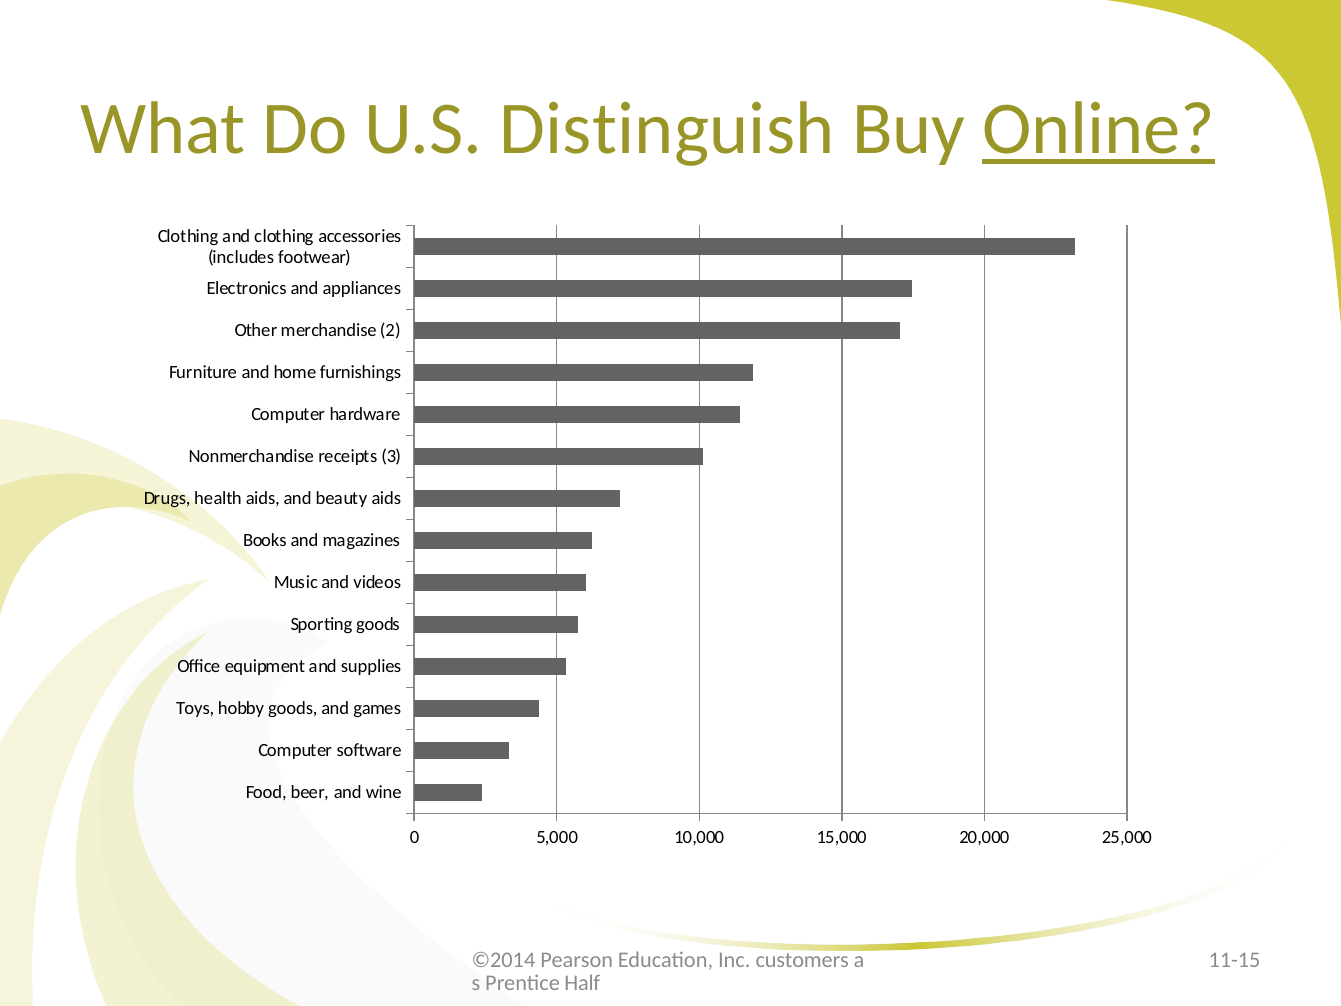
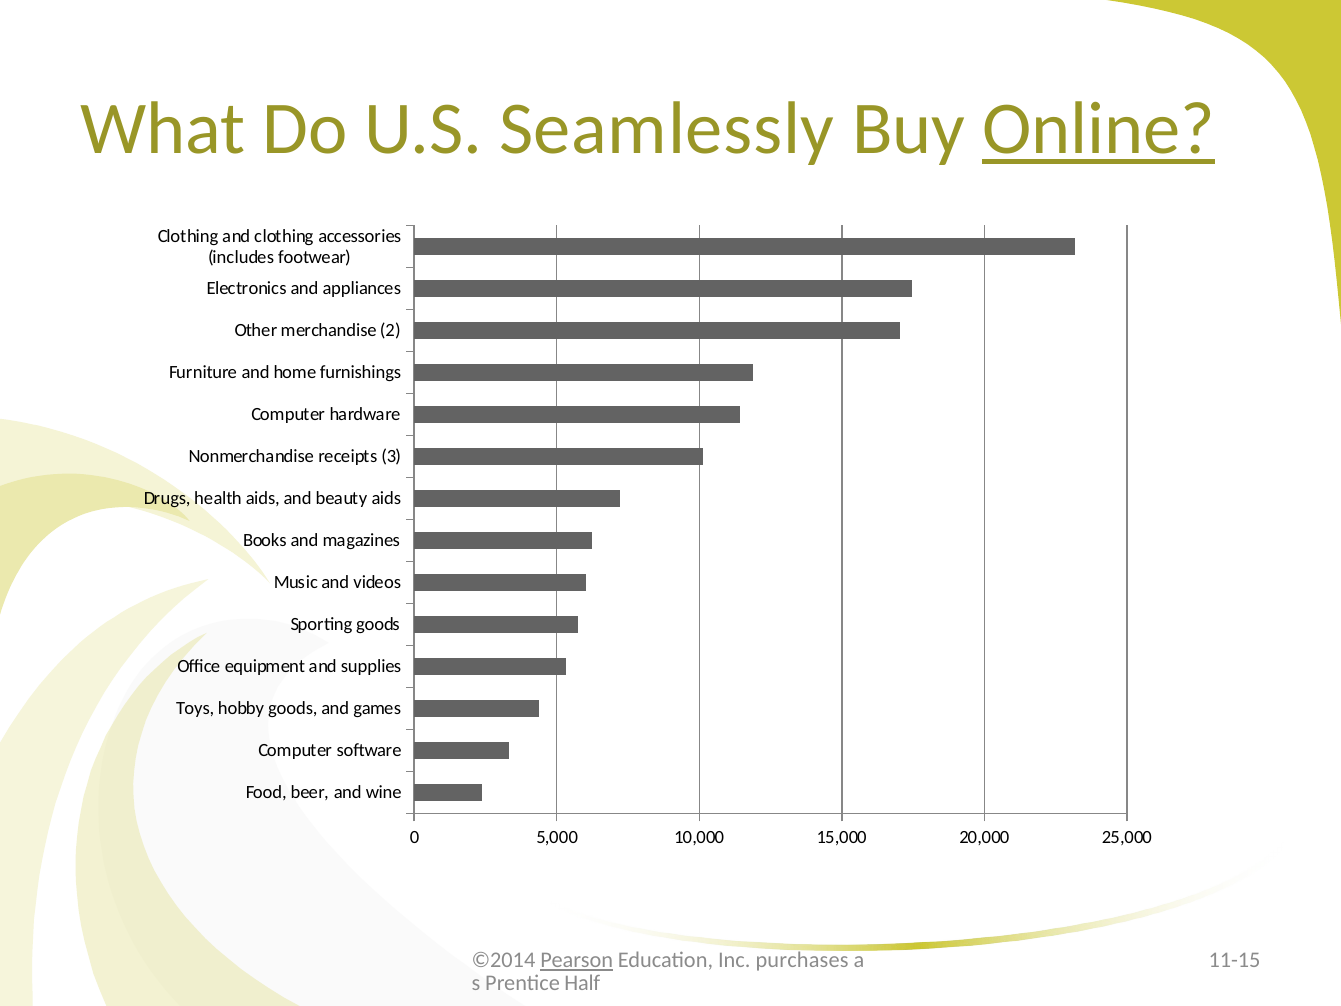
Distinguish: Distinguish -> Seamlessly
Pearson underline: none -> present
customers: customers -> purchases
